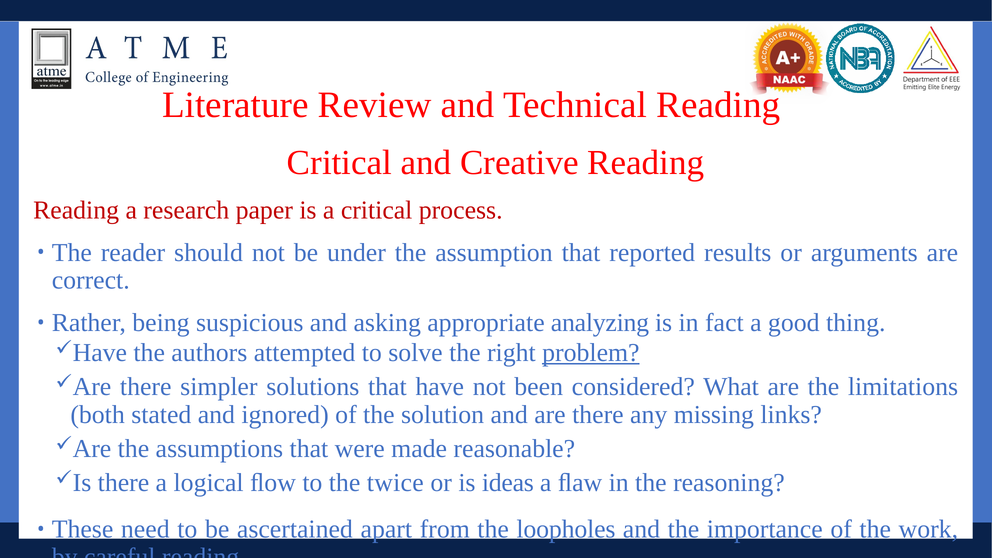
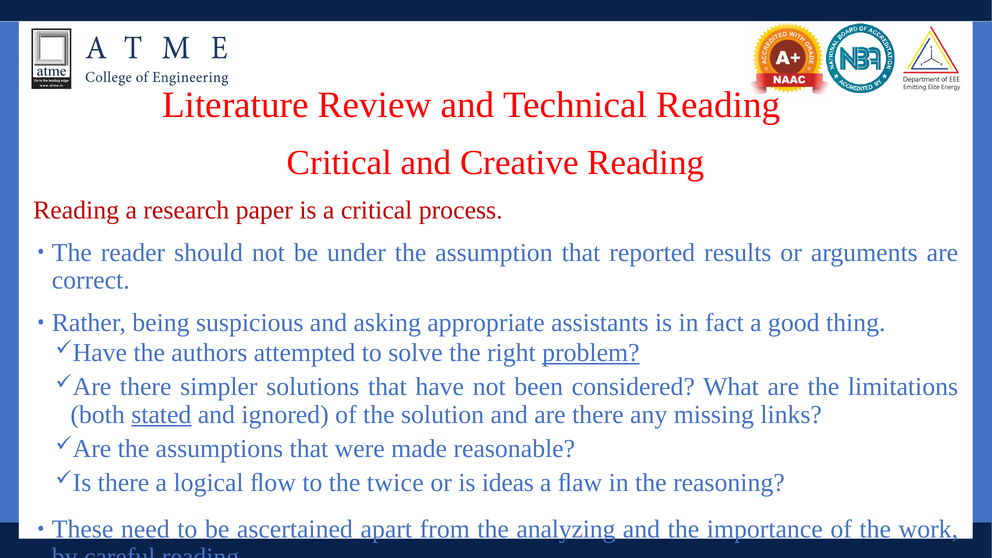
analyzing: analyzing -> assistants
stated underline: none -> present
loopholes: loopholes -> analyzing
